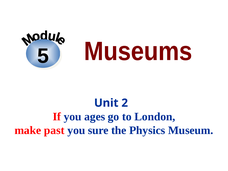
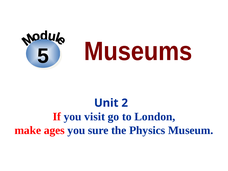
ages: ages -> visit
past: past -> ages
